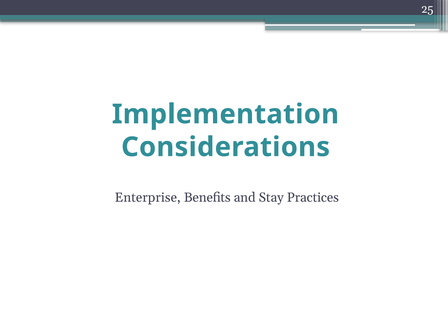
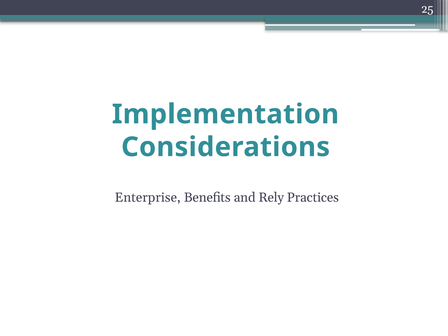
Stay: Stay -> Rely
